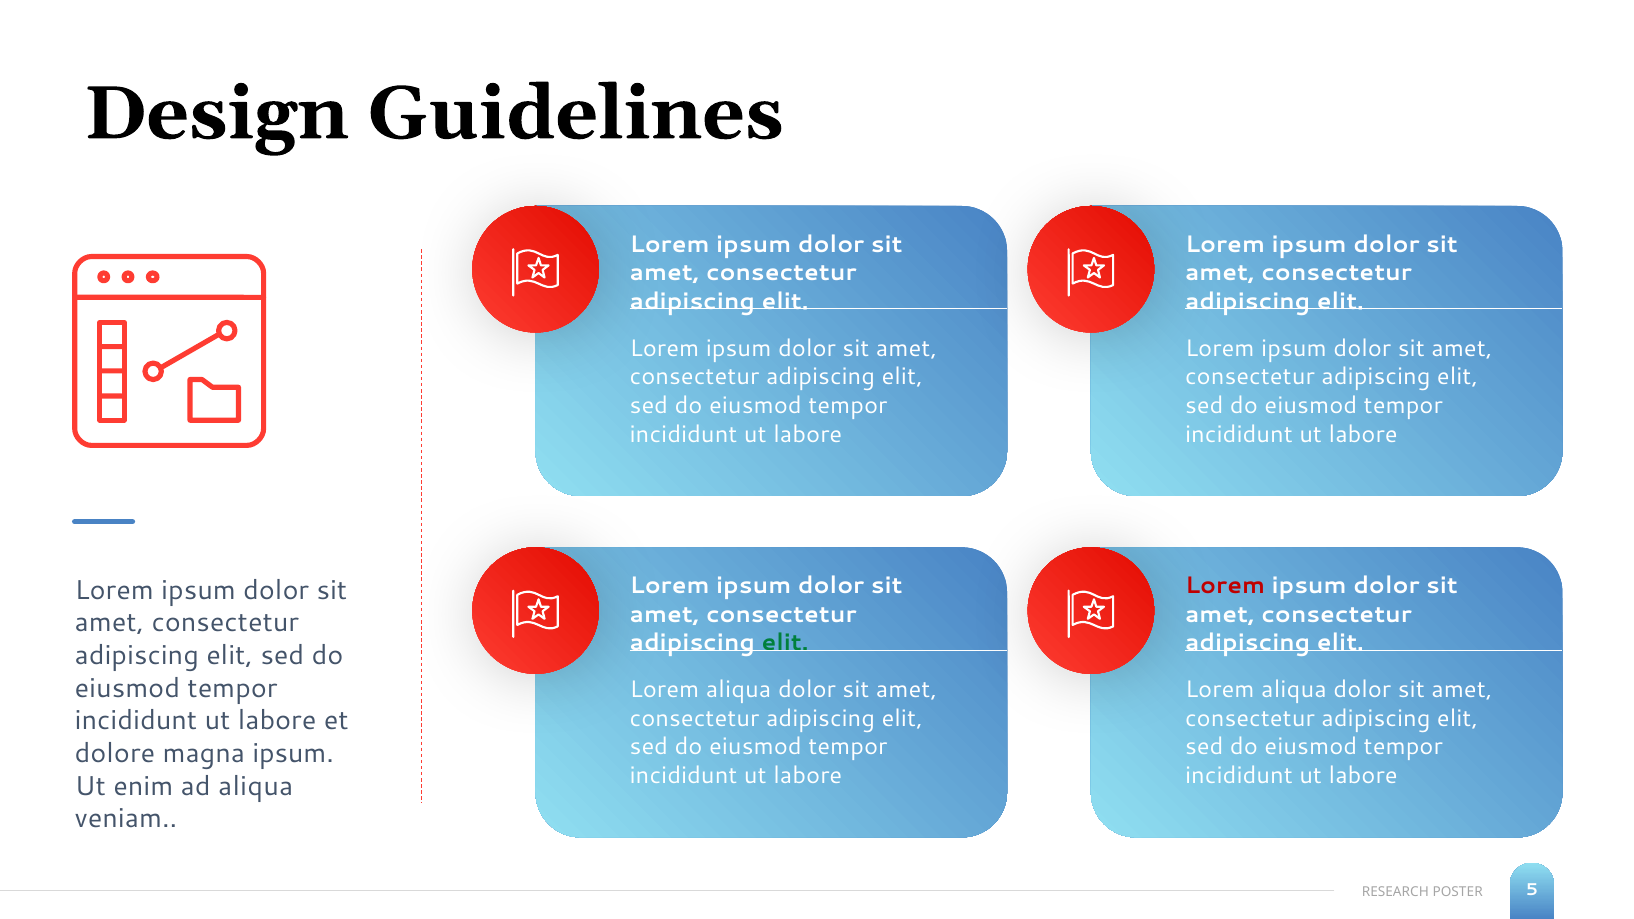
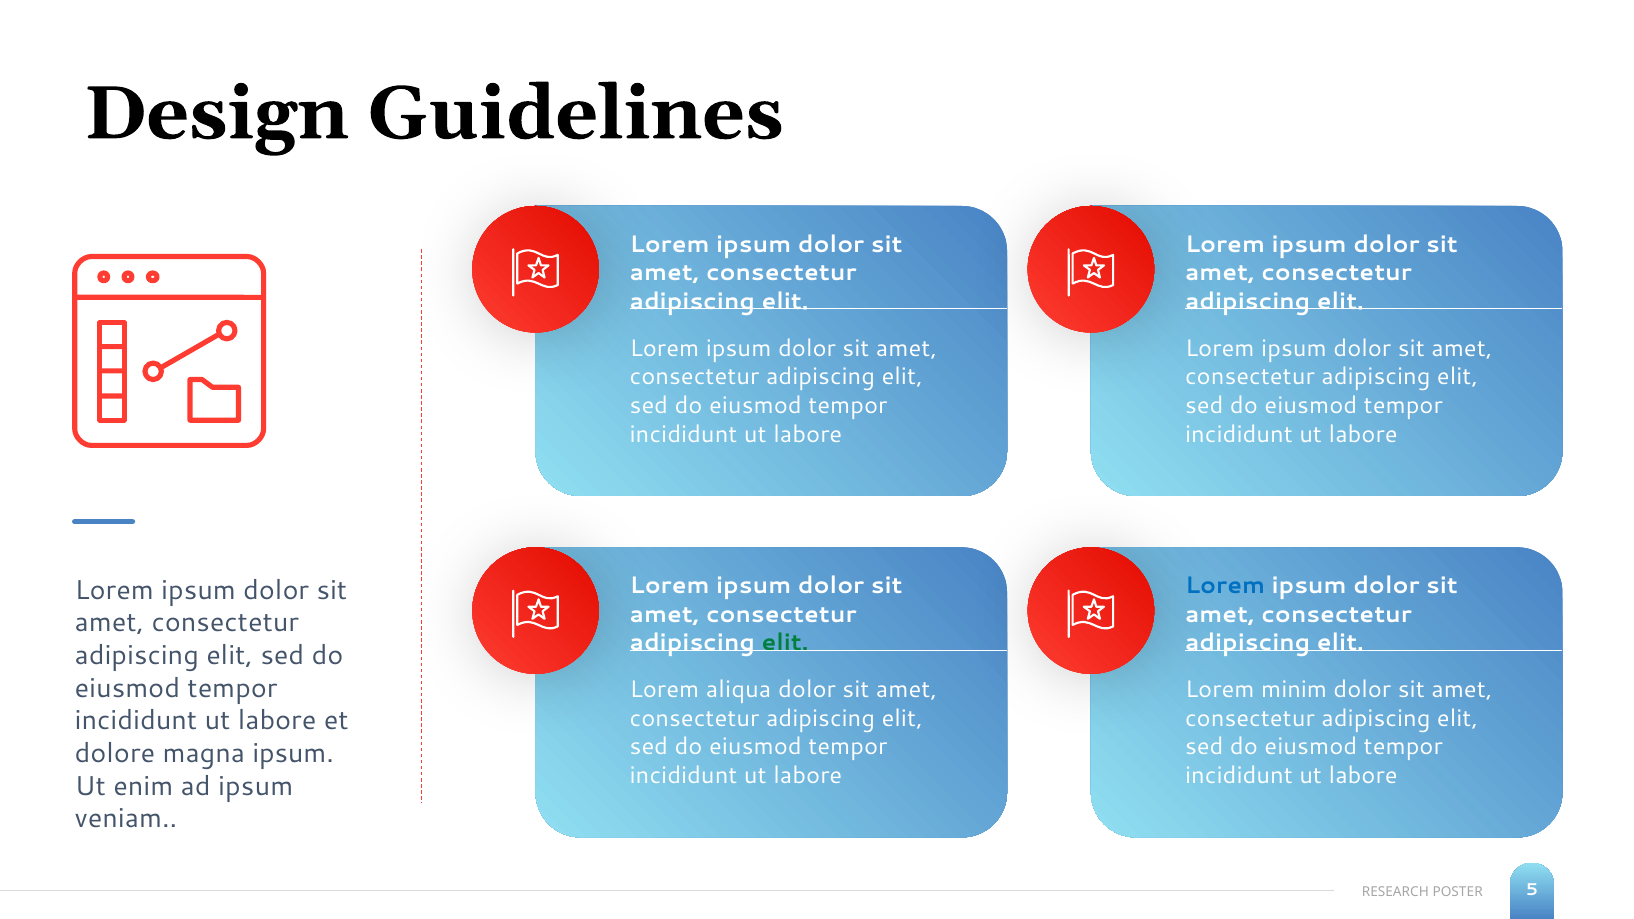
Lorem at (1225, 586) colour: red -> blue
aliqua at (1294, 690): aliqua -> minim
ad aliqua: aliqua -> ipsum
